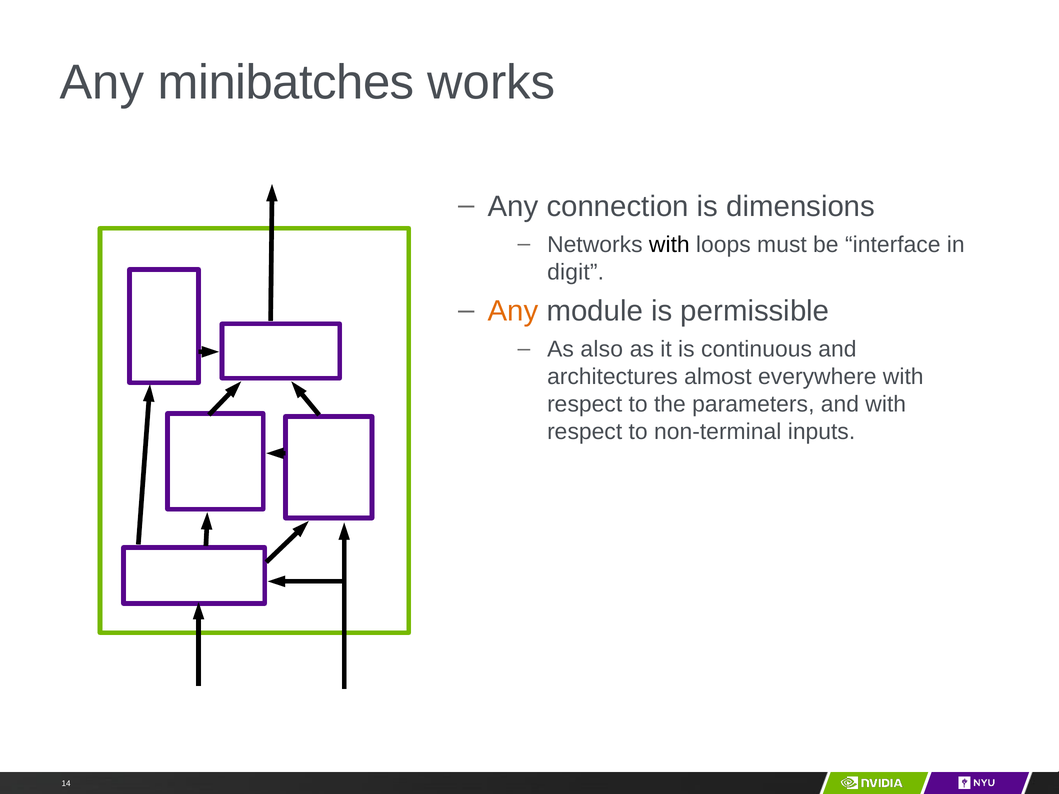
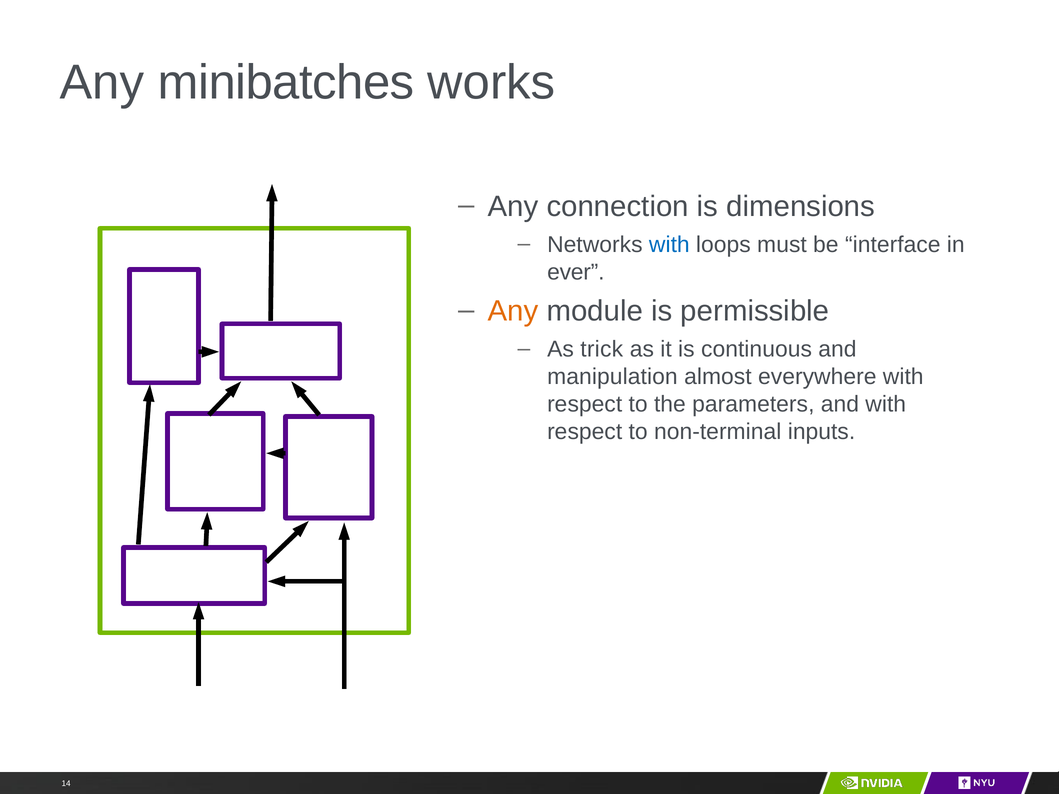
with at (669, 245) colour: black -> blue
digit: digit -> ever
also: also -> trick
architectures: architectures -> manipulation
